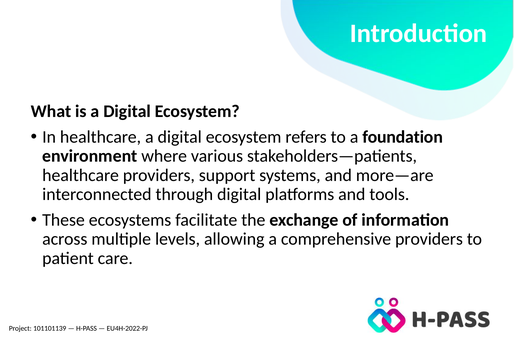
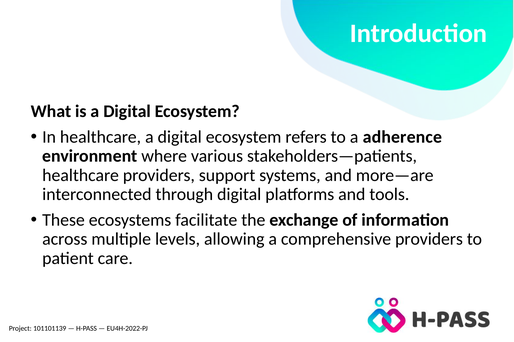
foundation: foundation -> adherence
